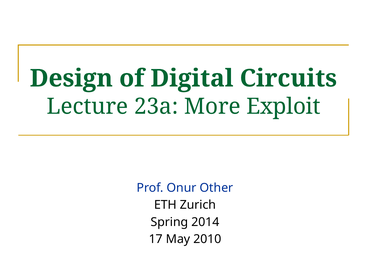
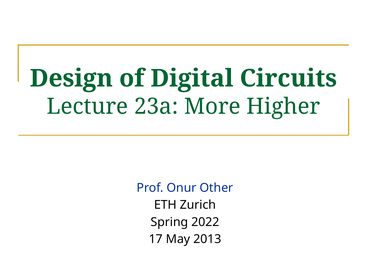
Exploit: Exploit -> Higher
2014: 2014 -> 2022
2010: 2010 -> 2013
